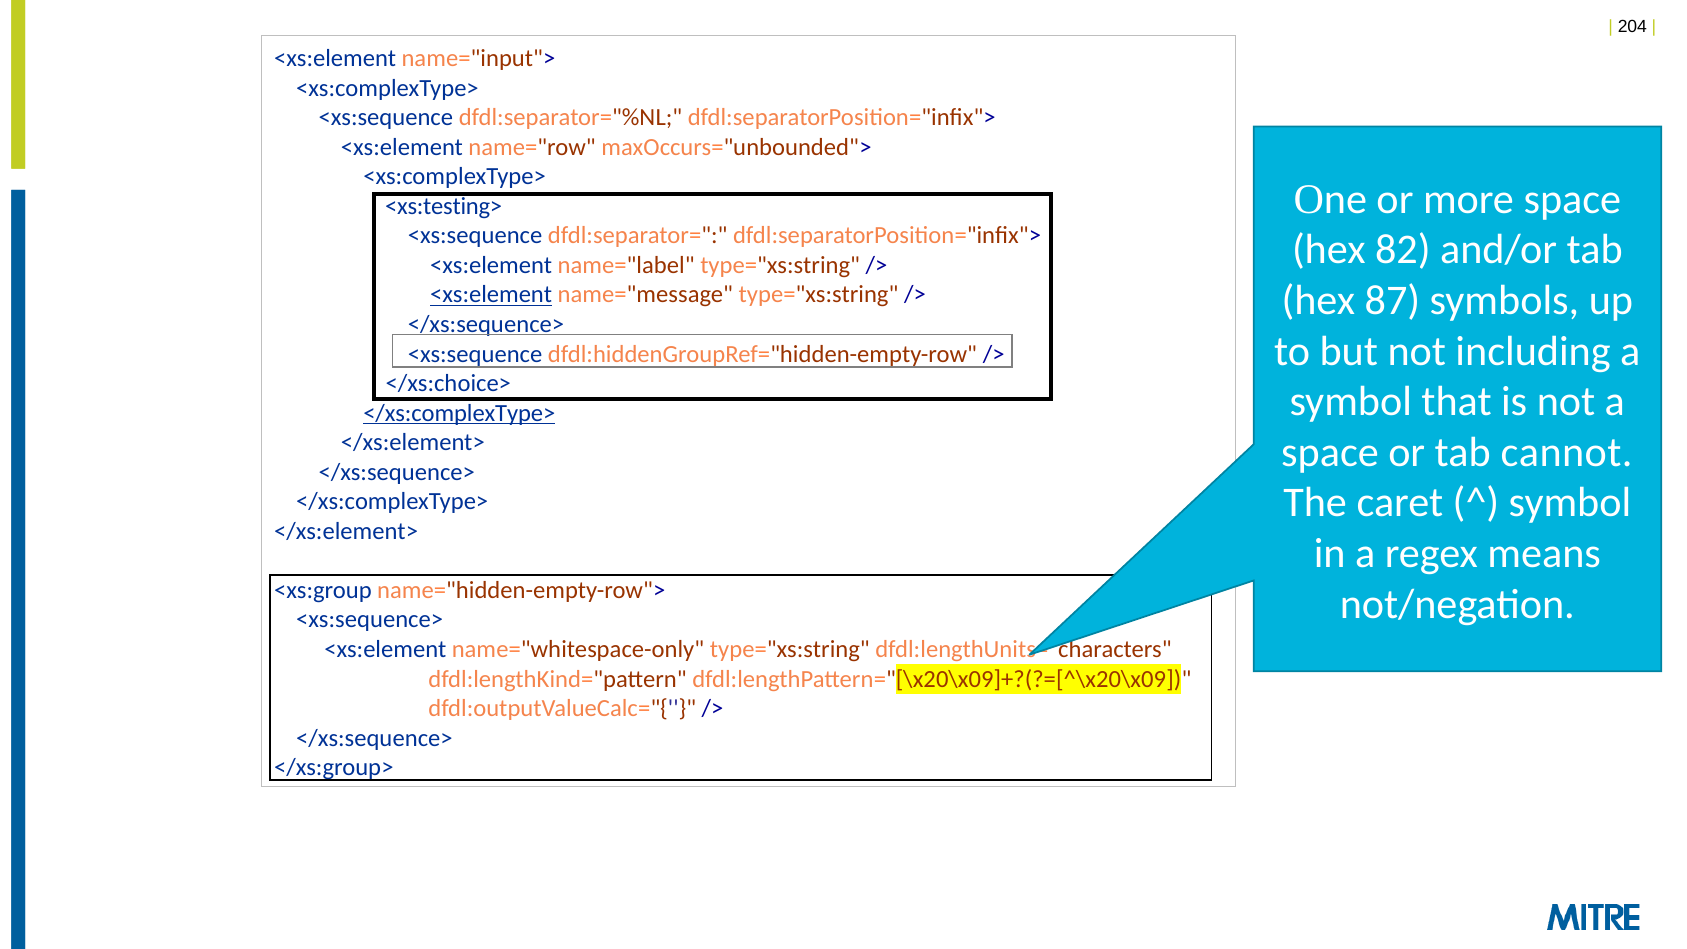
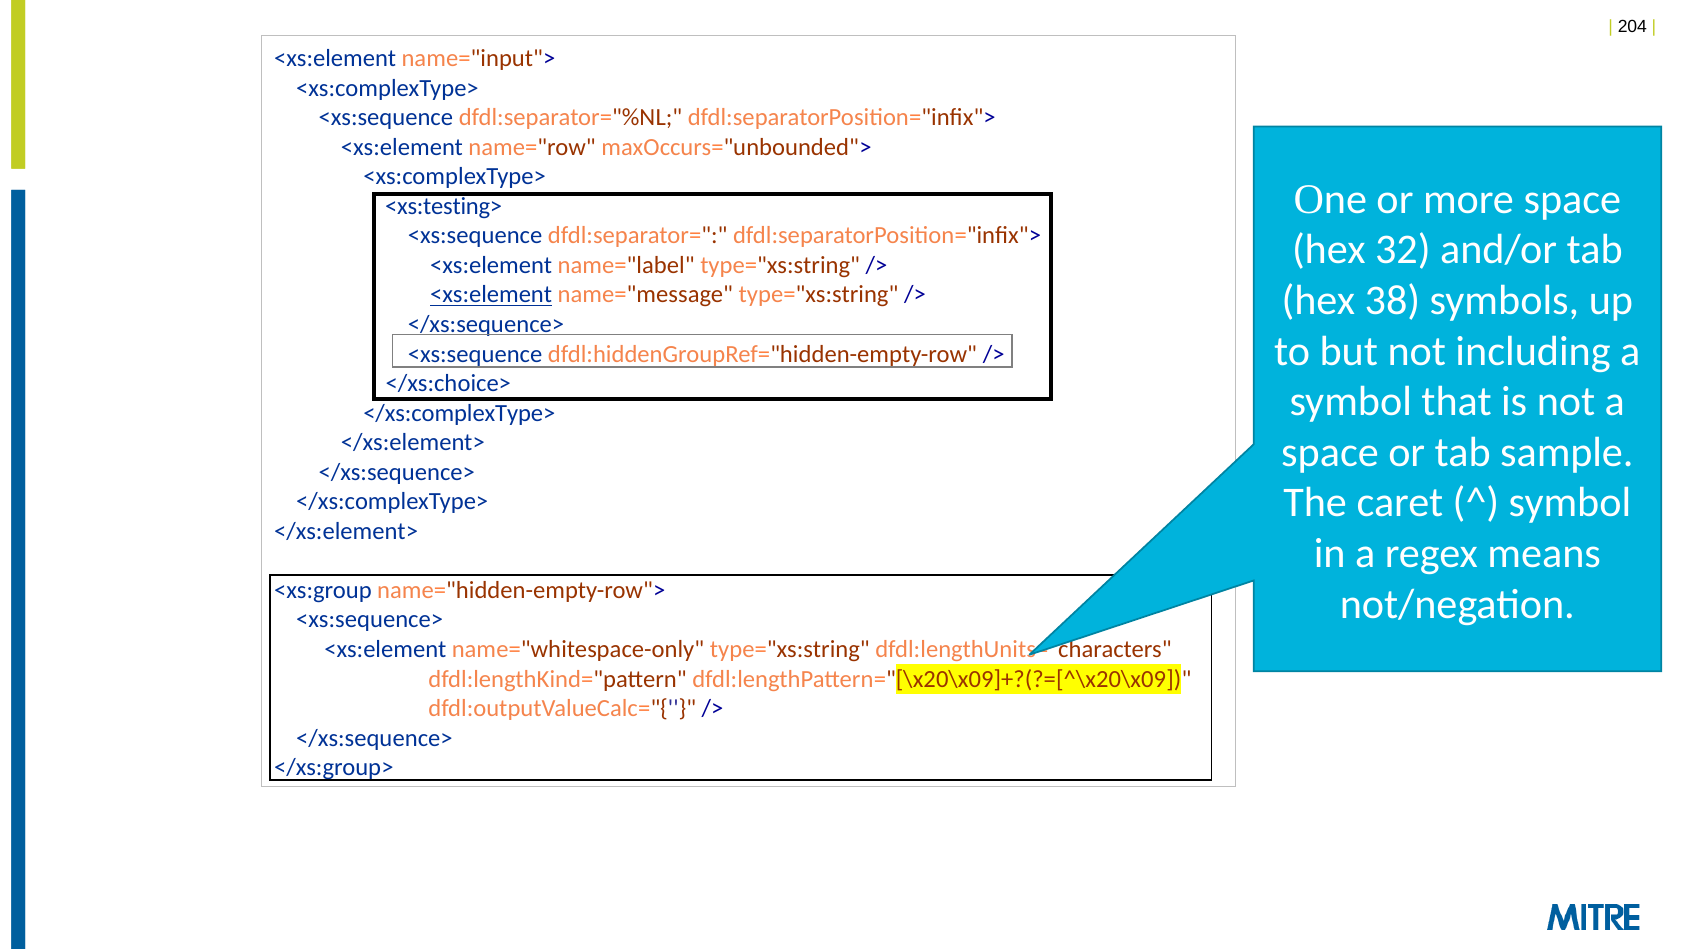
82: 82 -> 32
87: 87 -> 38
</xs:complexType> at (459, 413) underline: present -> none
cannot: cannot -> sample
